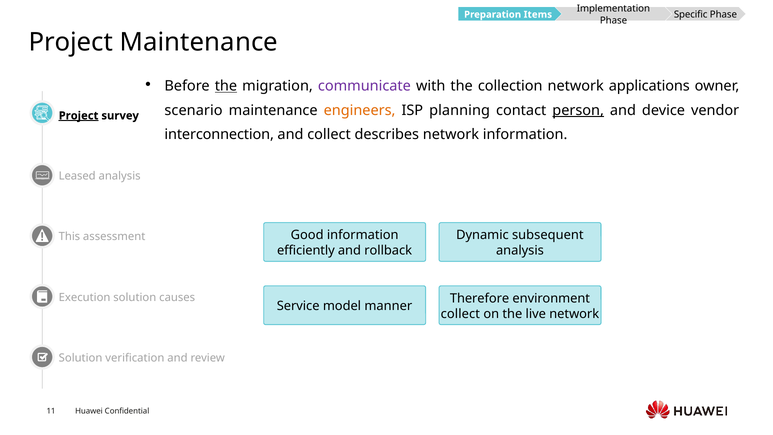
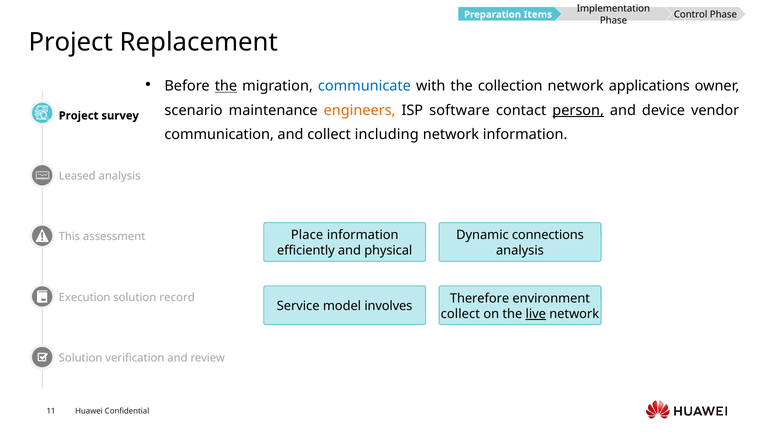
Specific: Specific -> Control
Project Maintenance: Maintenance -> Replacement
communicate colour: purple -> blue
planning: planning -> software
Project at (79, 116) underline: present -> none
interconnection: interconnection -> communication
describes: describes -> including
Good: Good -> Place
subsequent: subsequent -> connections
rollback: rollback -> physical
causes: causes -> record
manner: manner -> involves
live underline: none -> present
